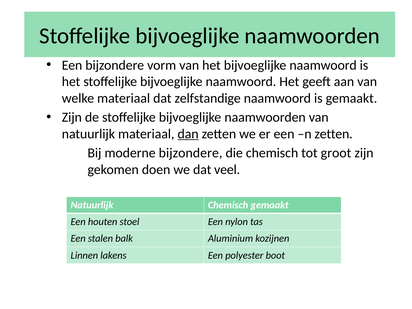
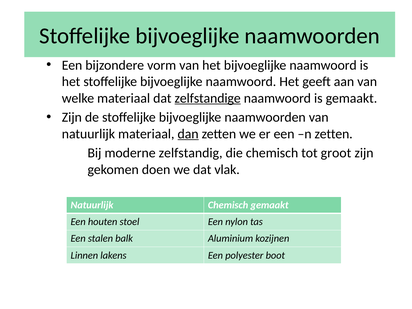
zelfstandige underline: none -> present
moderne bijzondere: bijzondere -> zelfstandig
veel: veel -> vlak
